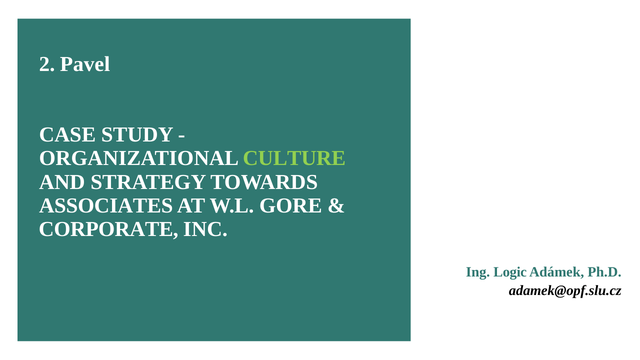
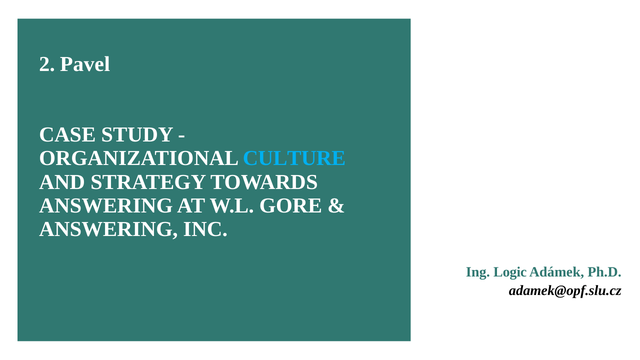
CULTURE colour: light green -> light blue
ASSOCIATES at (106, 206): ASSOCIATES -> ANSWERING
CORPORATE at (109, 229): CORPORATE -> ANSWERING
